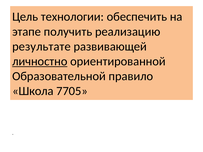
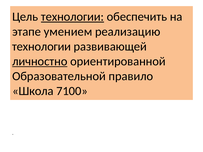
технологии at (72, 17) underline: none -> present
получить: получить -> умением
результате at (41, 47): результате -> технологии
7705: 7705 -> 7100
